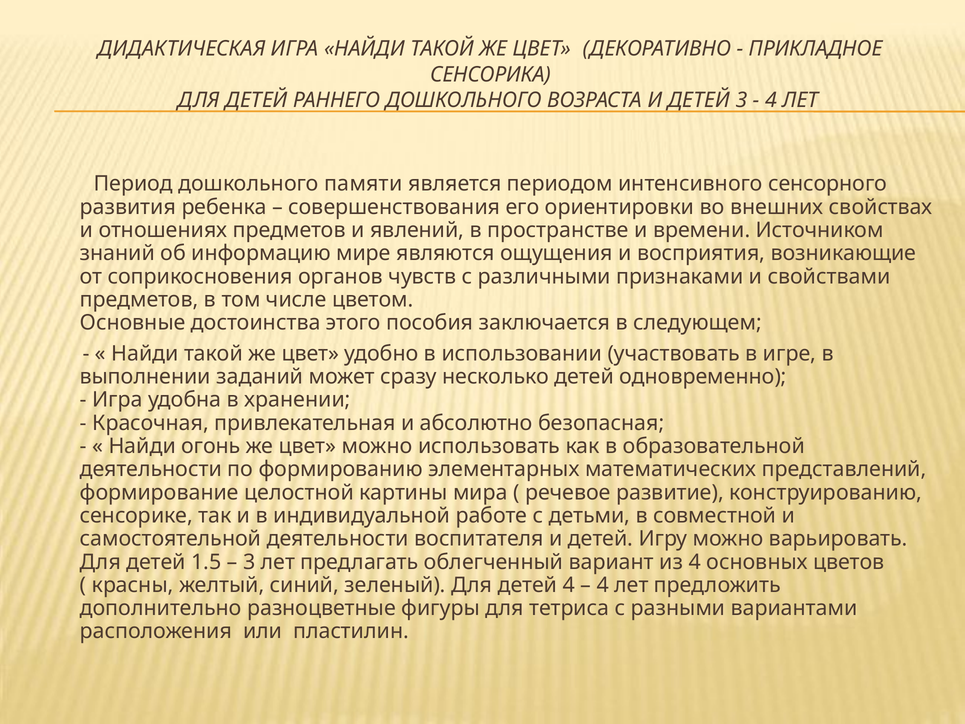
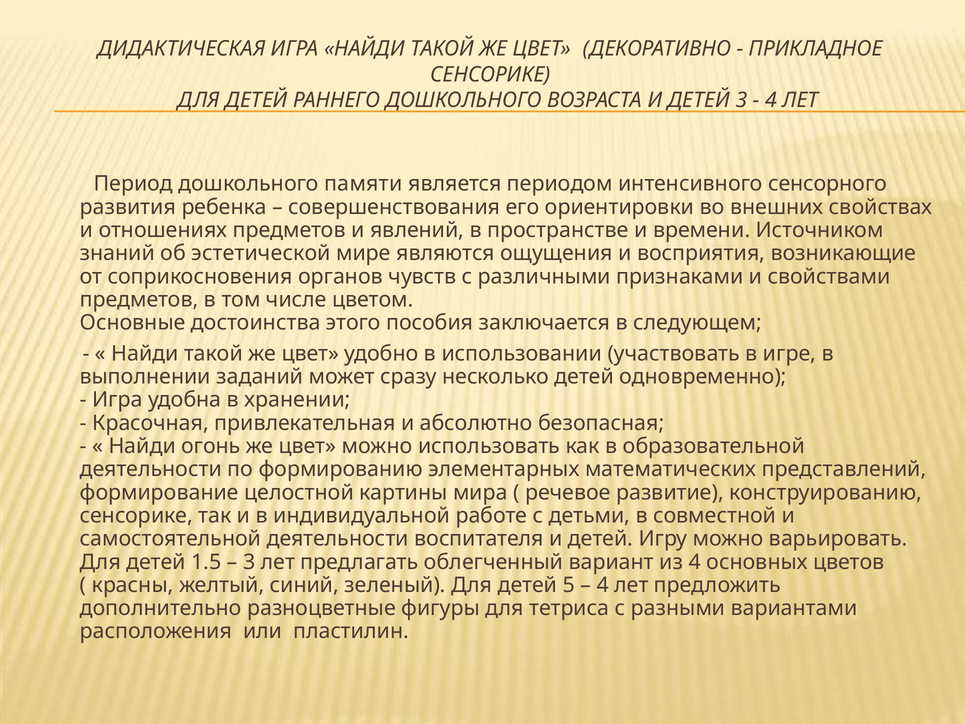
СЕНСОРИКА at (491, 74): СЕНСОРИКА -> СЕНСОРИКЕ
информацию: информацию -> эстетической
детей 4: 4 -> 5
